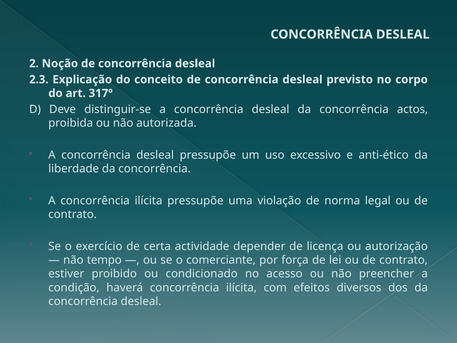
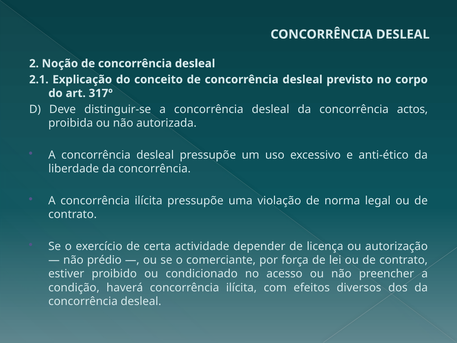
2.3: 2.3 -> 2.1
tempo: tempo -> prédio
